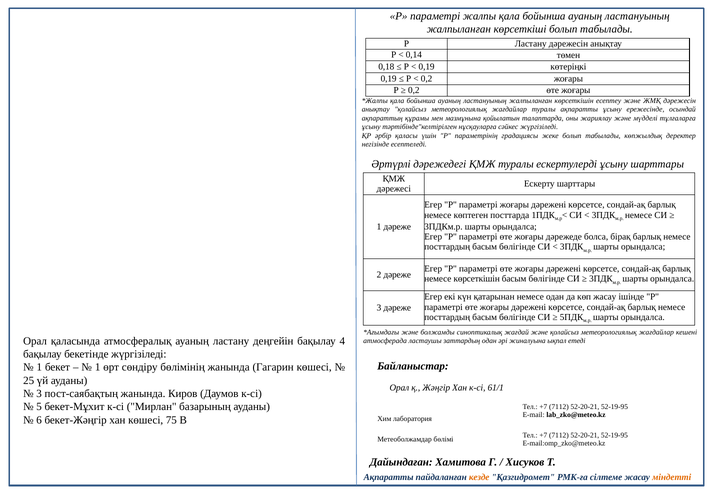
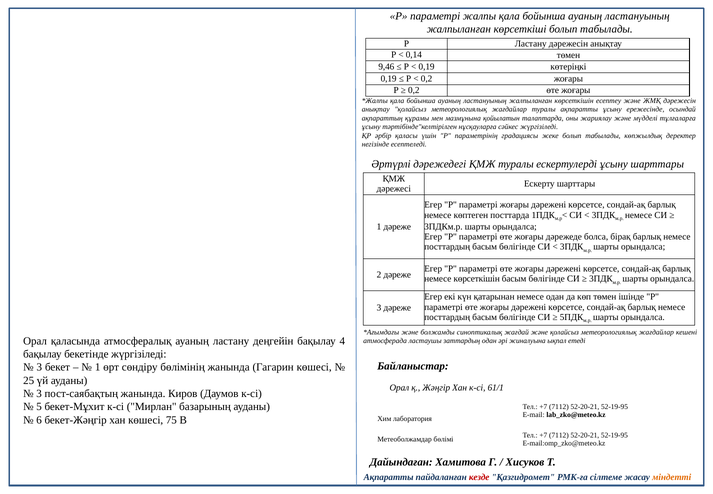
0,18: 0,18 -> 9,46
көп жасау: жасау -> төмен
1 at (39, 367): 1 -> 3
кезде colour: orange -> red
